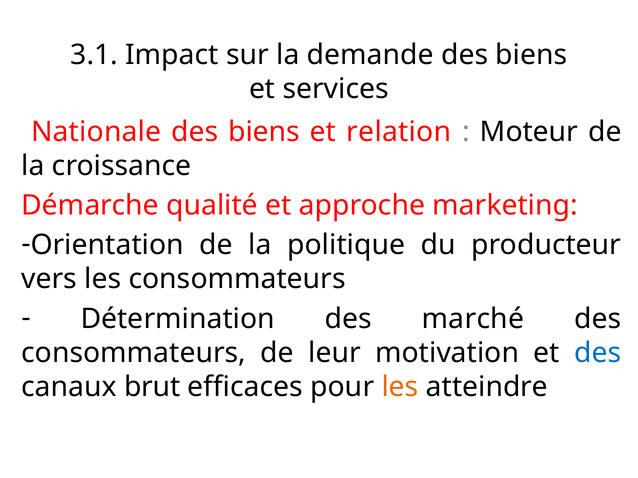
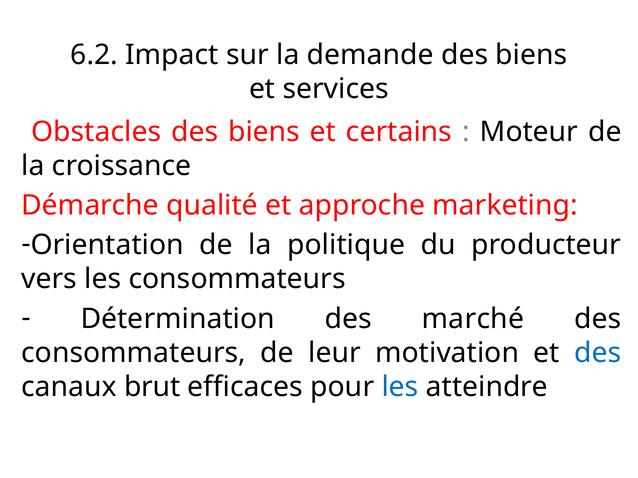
3.1: 3.1 -> 6.2
Nationale: Nationale -> Obstacles
relation: relation -> certains
les at (400, 387) colour: orange -> blue
